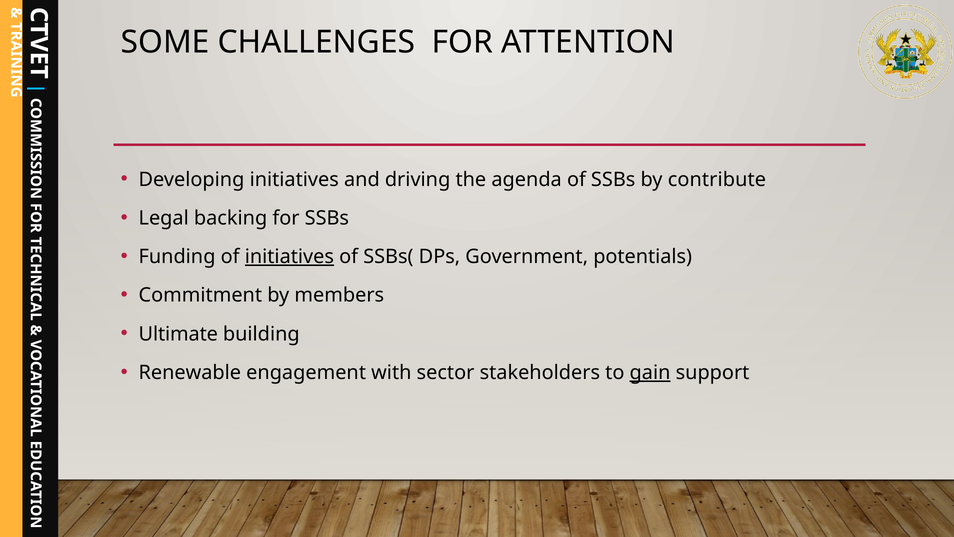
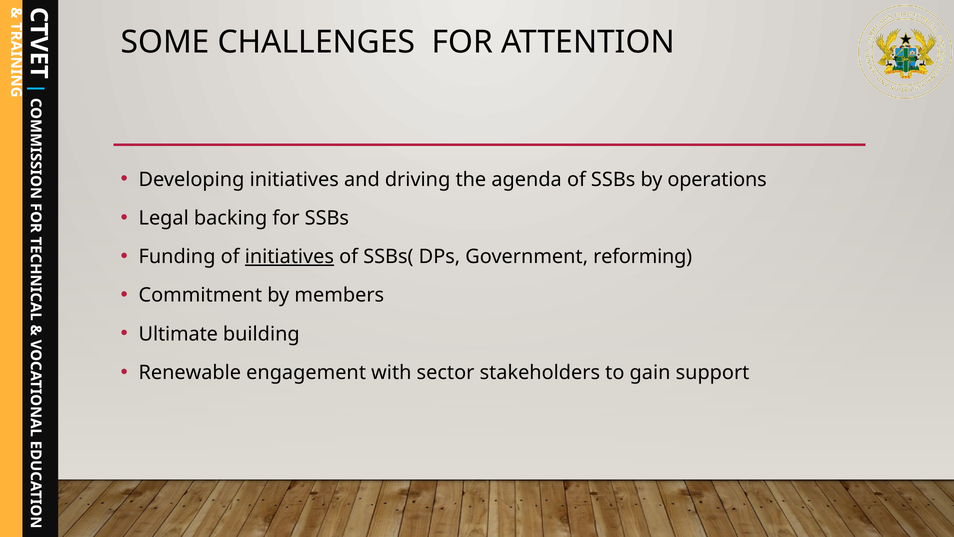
contribute: contribute -> operations
potentials: potentials -> reforming
gain underline: present -> none
